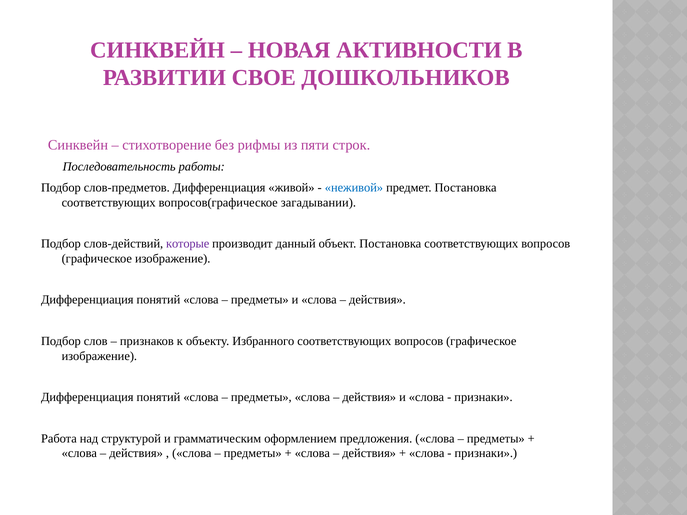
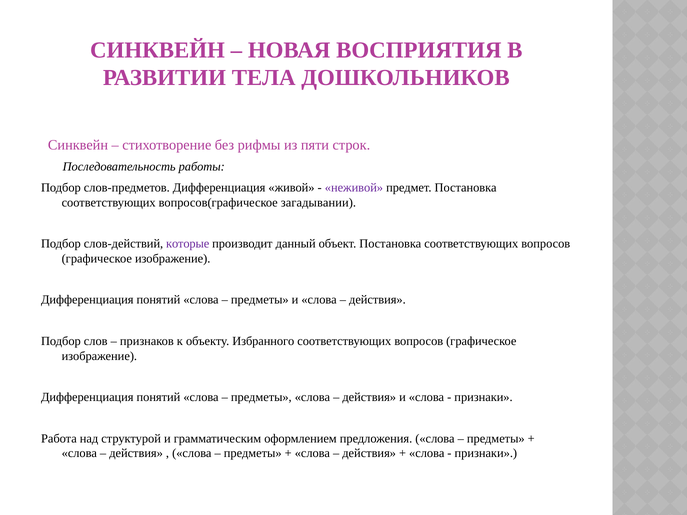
АКТИВНОСТИ: АКТИВНОСТИ -> ВОСПРИЯТИЯ
СВОЕ: СВОЕ -> ТЕЛА
неживой colour: blue -> purple
